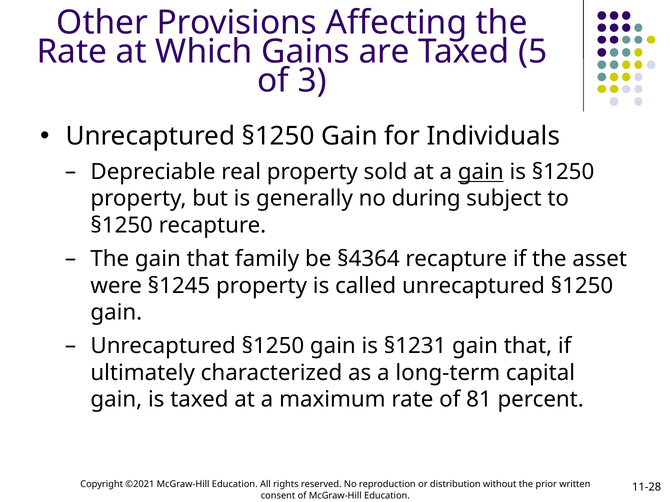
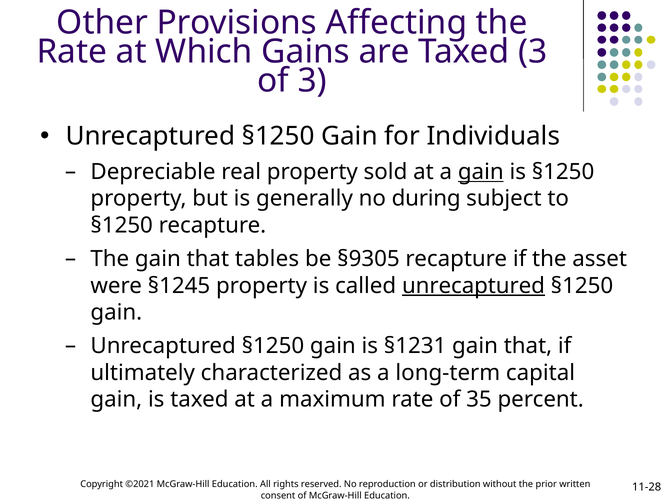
Taxed 5: 5 -> 3
family: family -> tables
§4364: §4364 -> §9305
unrecaptured at (473, 286) underline: none -> present
81: 81 -> 35
